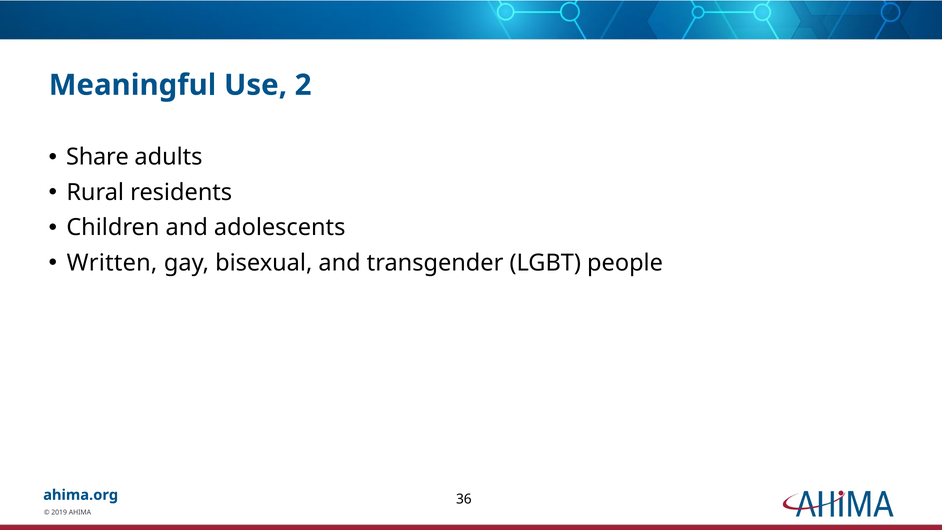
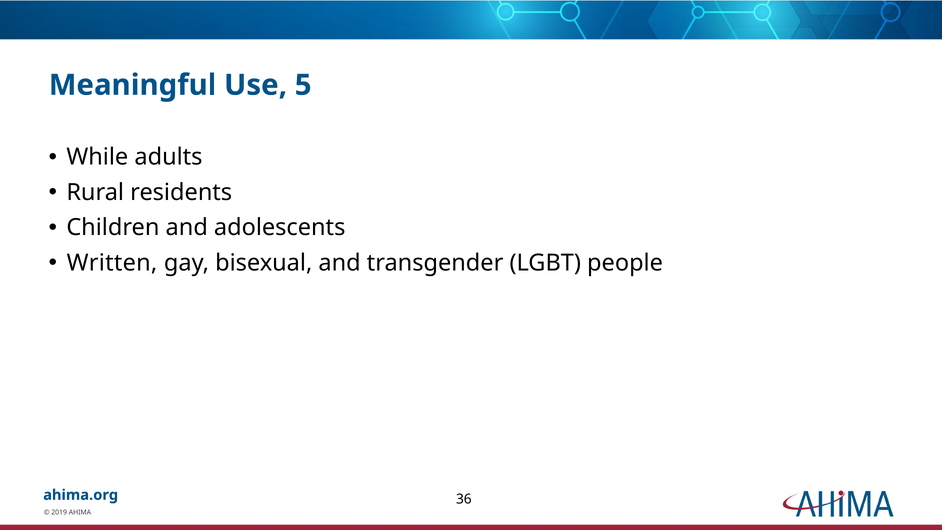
2: 2 -> 5
Share: Share -> While
